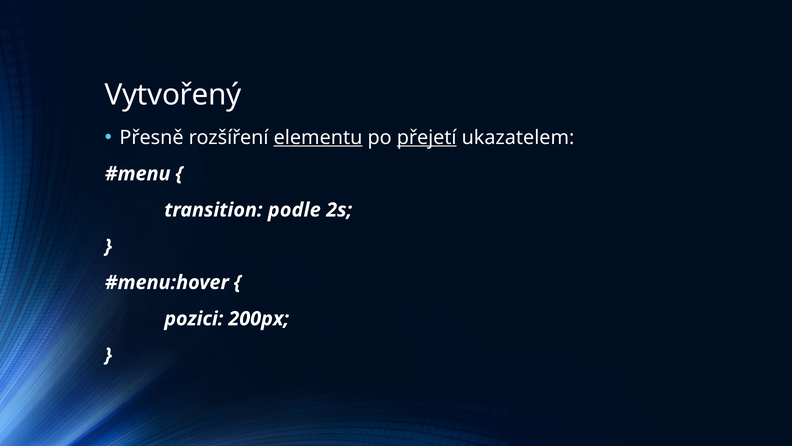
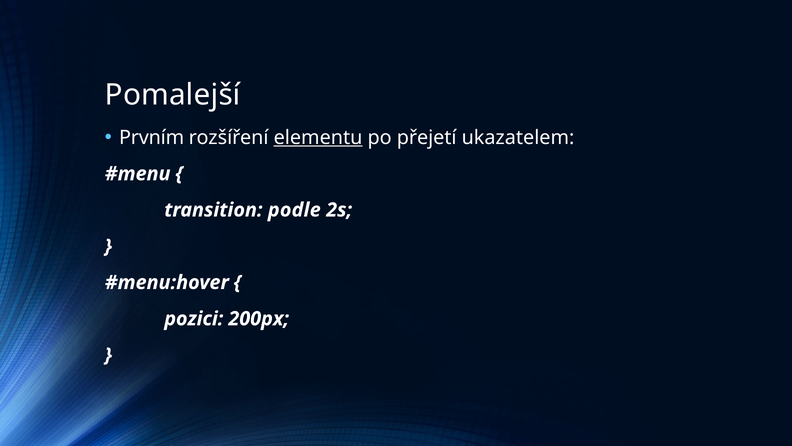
Vytvořený: Vytvořený -> Pomalejší
Přesně: Přesně -> Prvním
přejetí underline: present -> none
